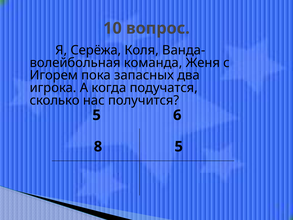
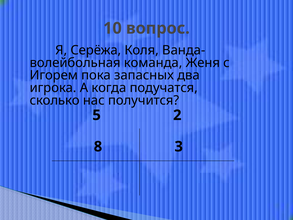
6: 6 -> 2
8 5: 5 -> 3
